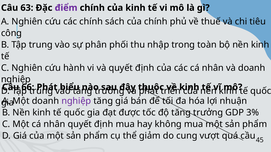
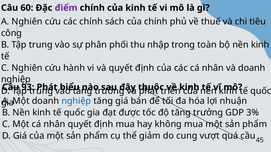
63: 63 -> 60
66: 66 -> 93
nghiệp at (76, 101) colour: purple -> blue
